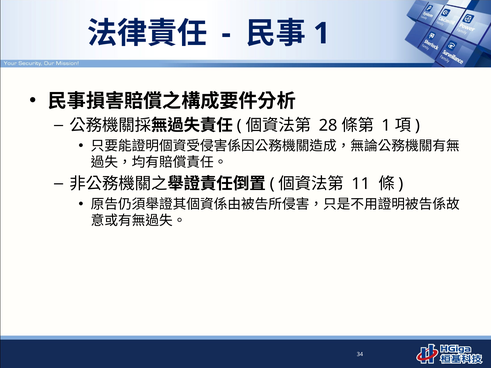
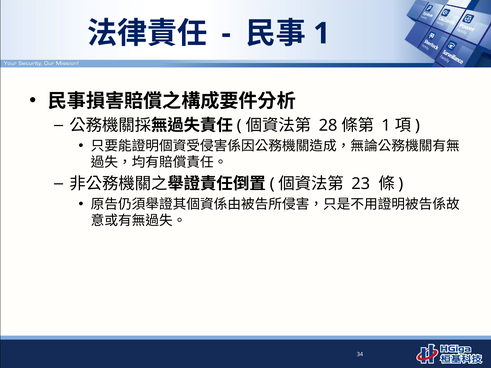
11: 11 -> 23
